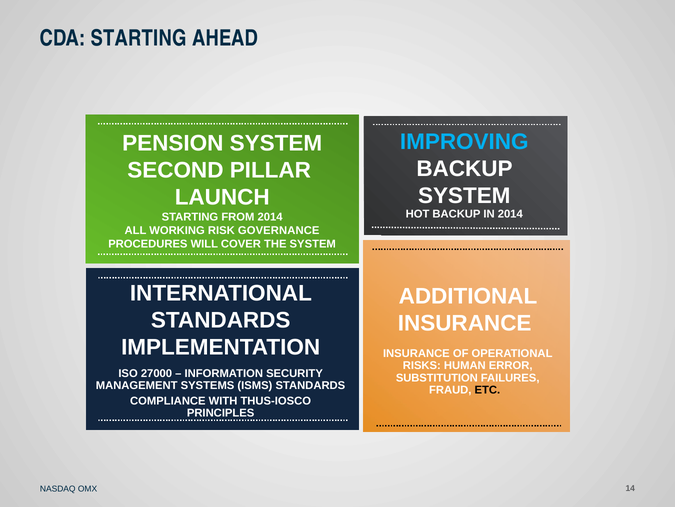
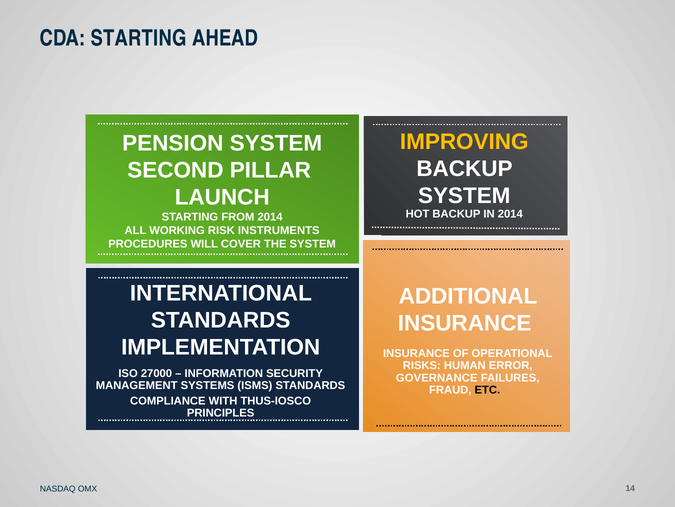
IMPROVING colour: light blue -> yellow
GOVERNANCE: GOVERNANCE -> INSTRUMENTS
SUBSTITUTION: SUBSTITUTION -> GOVERNANCE
